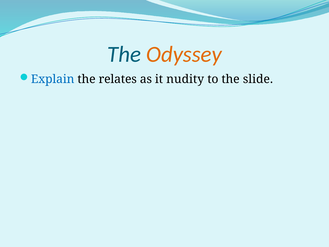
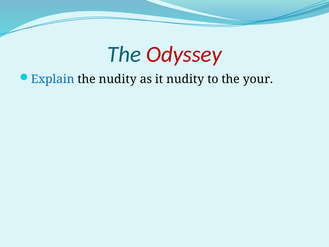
Odyssey colour: orange -> red
the relates: relates -> nudity
slide: slide -> your
